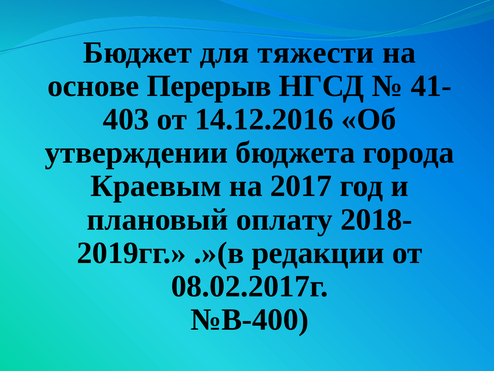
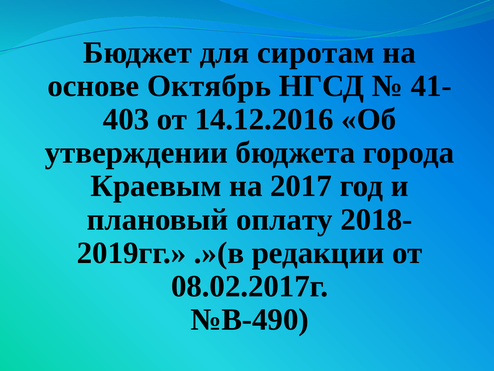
тяжести: тяжести -> сиротам
Перерыв: Перерыв -> Октябрь
№В-400: №В-400 -> №В-490
